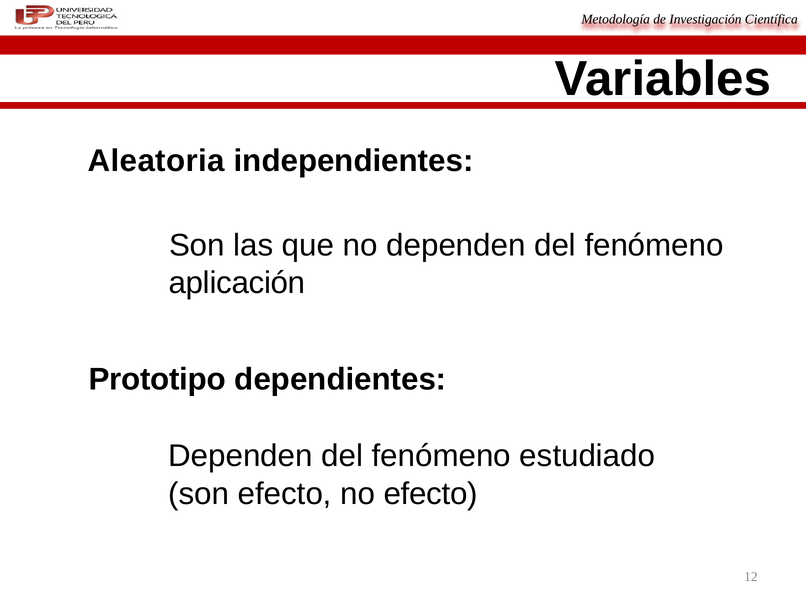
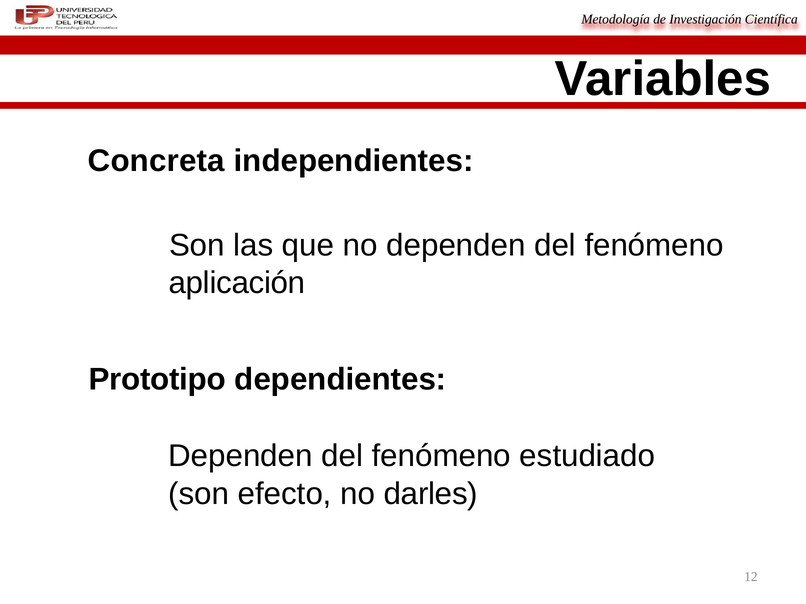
Aleatoria: Aleatoria -> Concreta
no efecto: efecto -> darles
